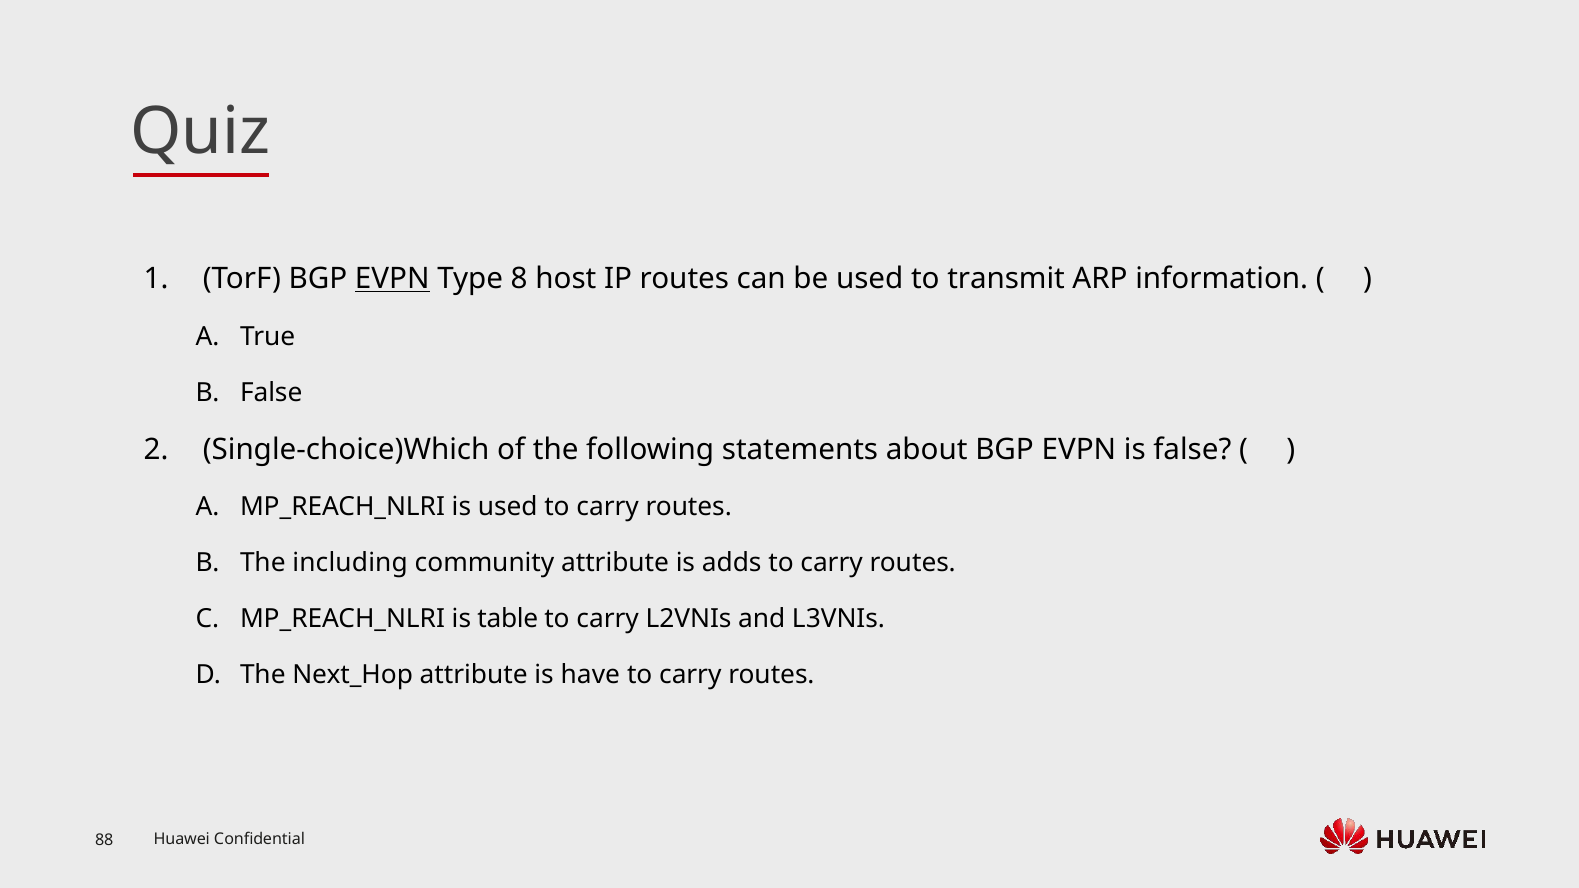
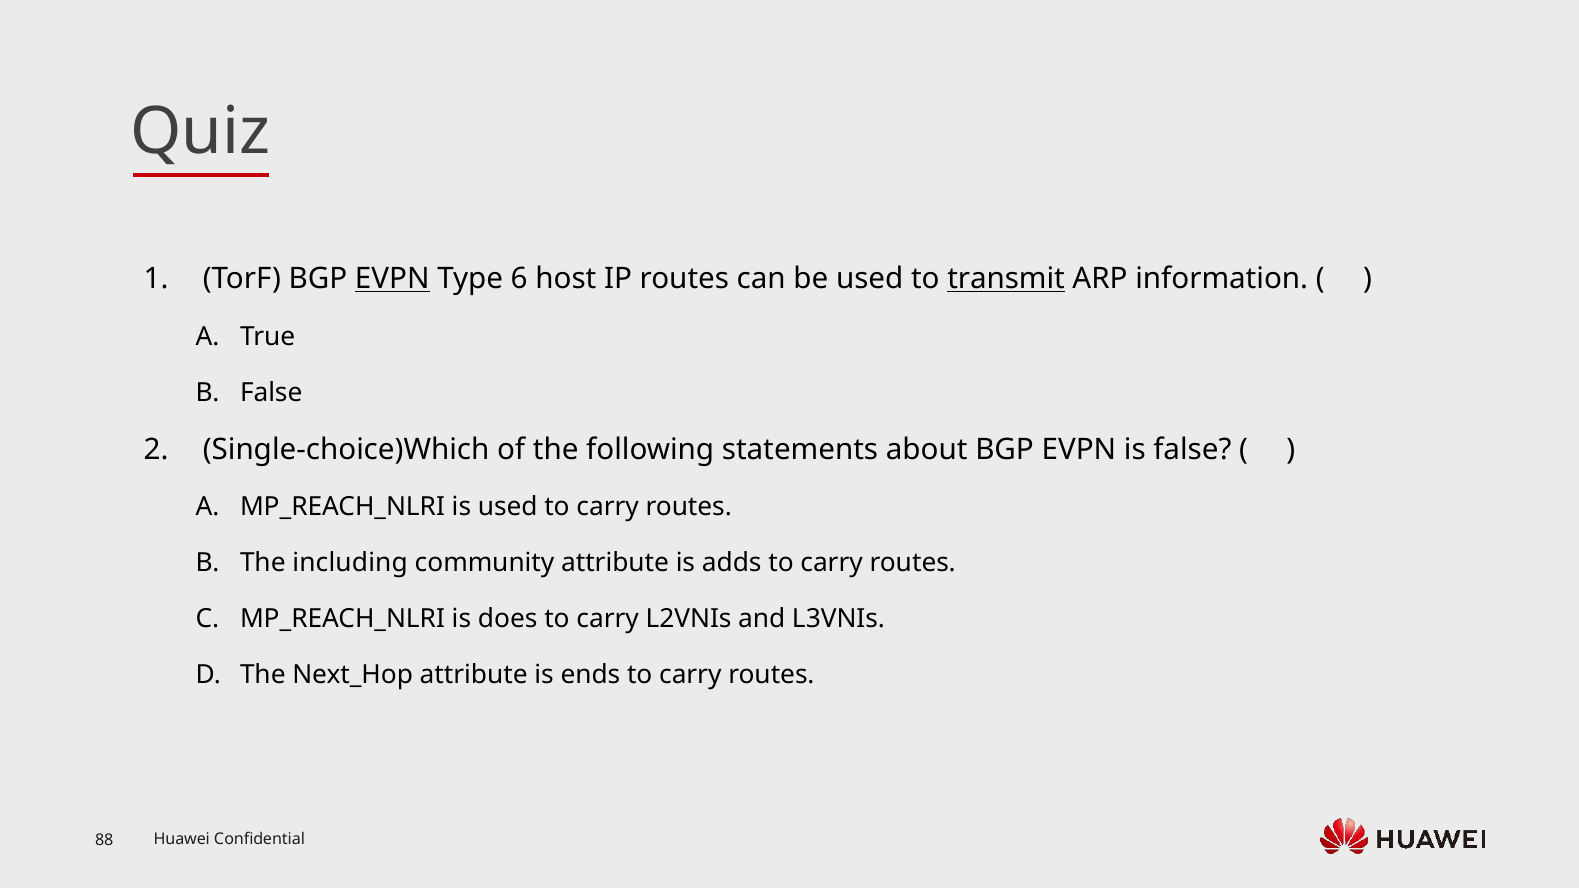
8: 8 -> 6
transmit underline: none -> present
table: table -> does
have: have -> ends
